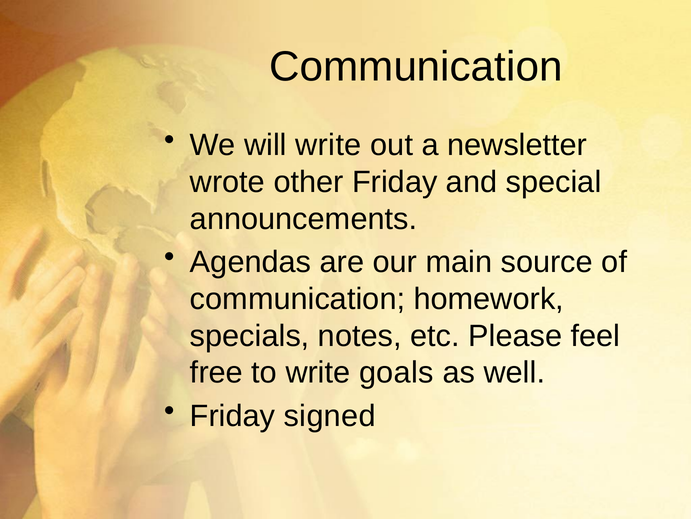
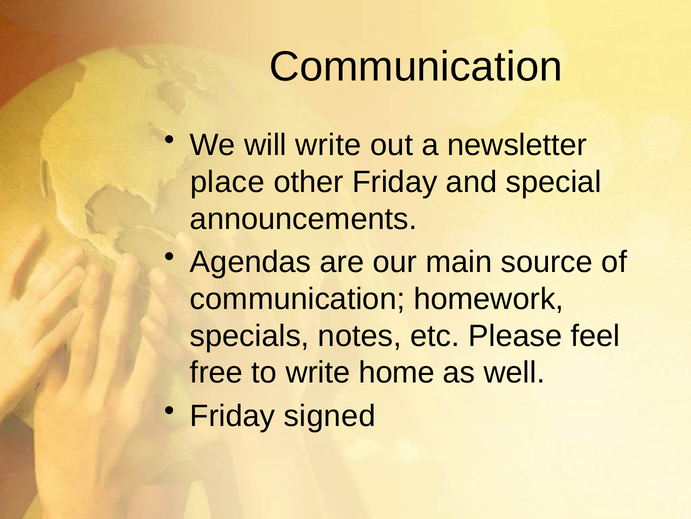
wrote: wrote -> place
goals: goals -> home
